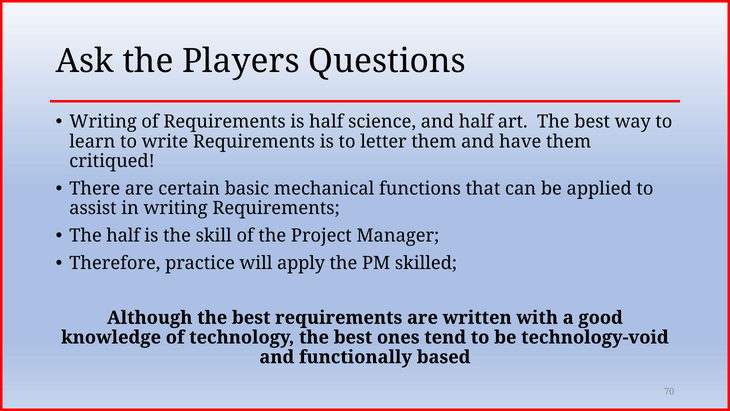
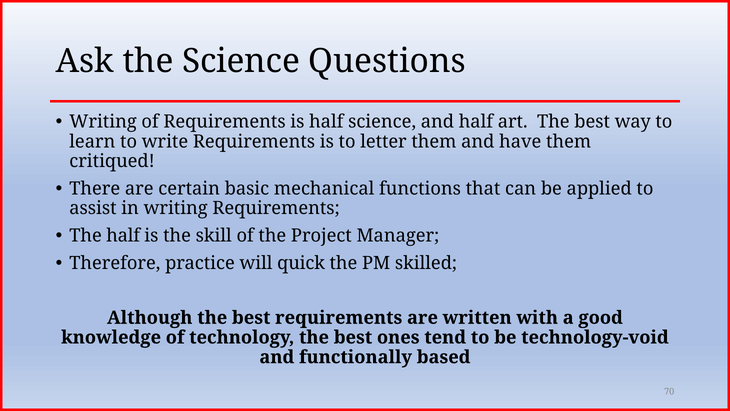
the Players: Players -> Science
apply: apply -> quick
